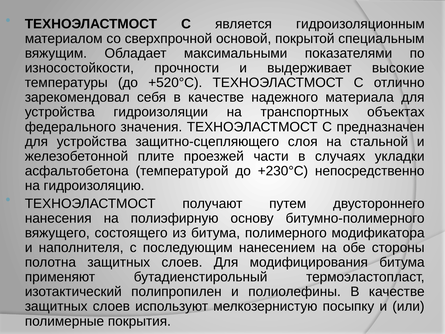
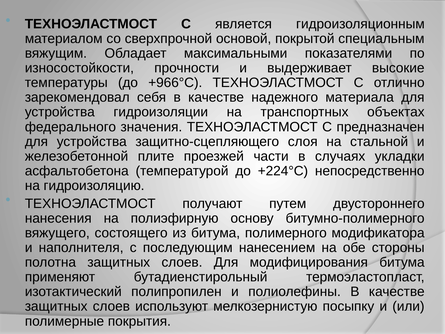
+520°С: +520°С -> +966°С
+230°С: +230°С -> +224°С
